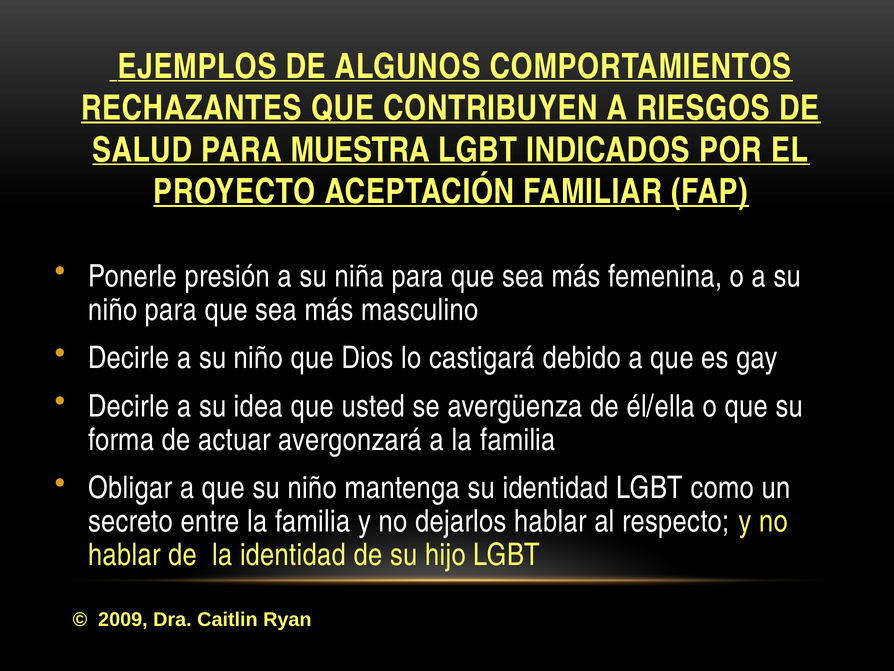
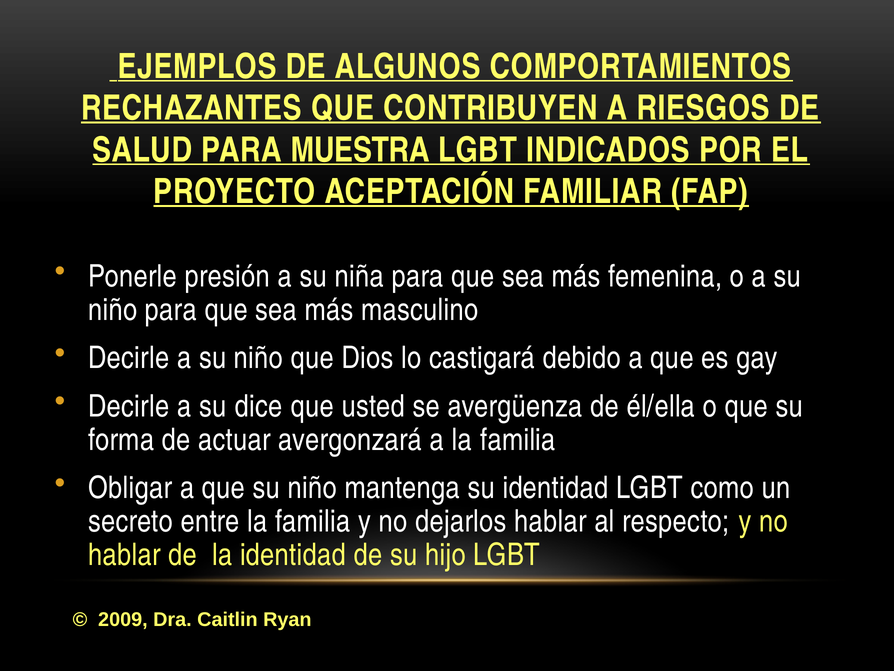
idea: idea -> dice
